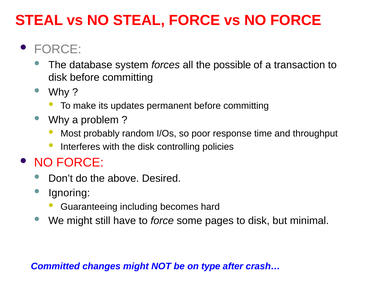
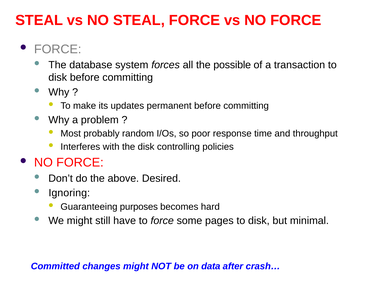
including: including -> purposes
type: type -> data
